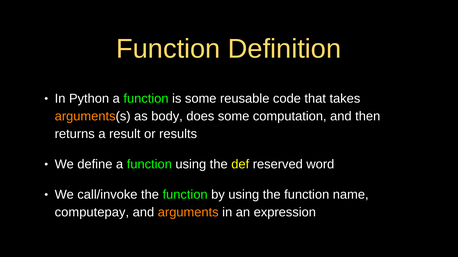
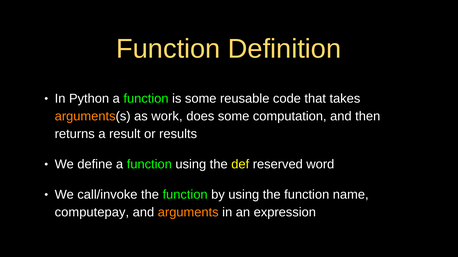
body: body -> work
